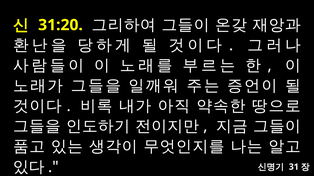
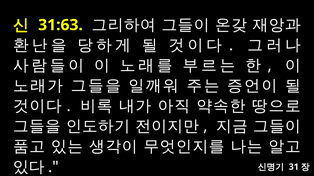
31:20: 31:20 -> 31:63
